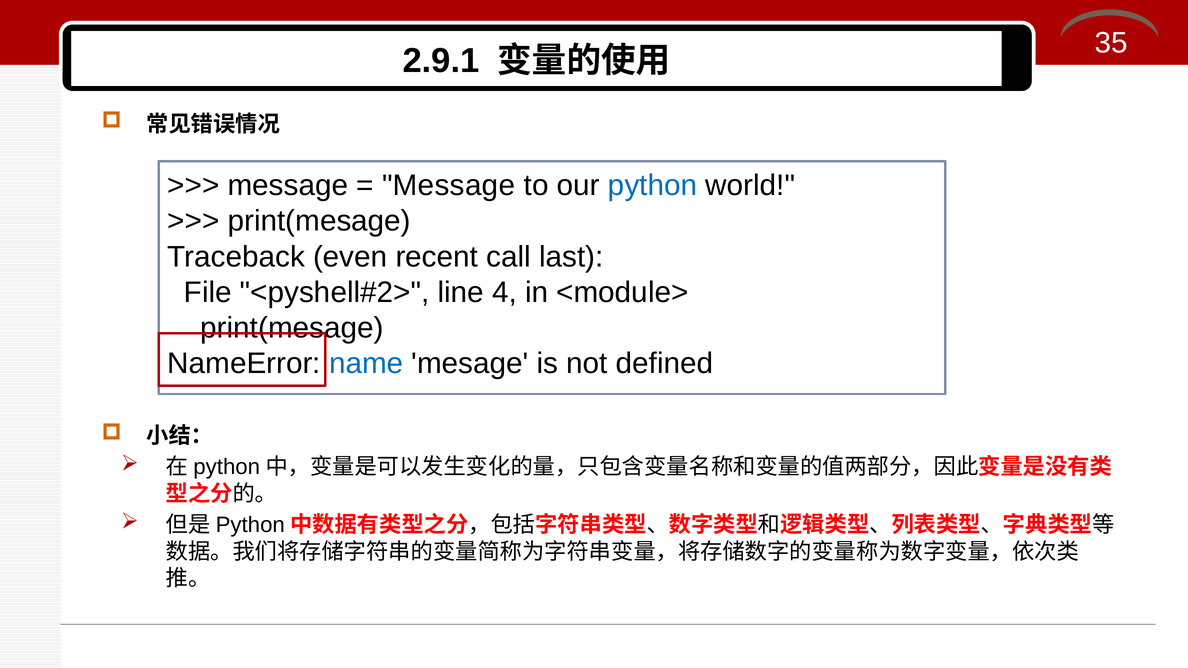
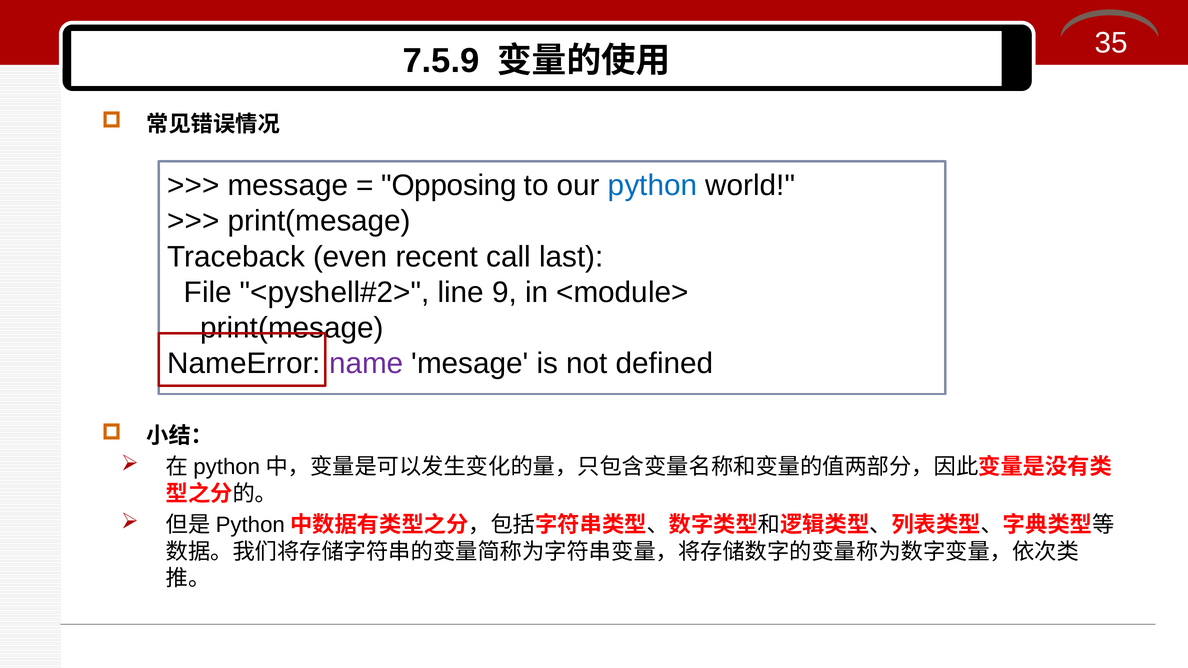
2.9.1: 2.9.1 -> 7.5.9
Message at (449, 186): Message -> Opposing
4: 4 -> 9
name colour: blue -> purple
